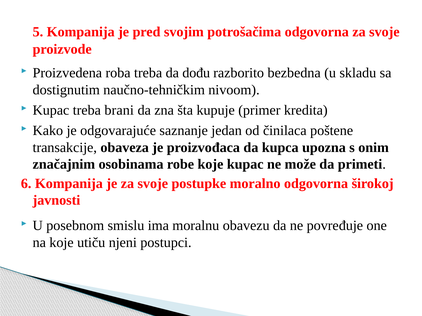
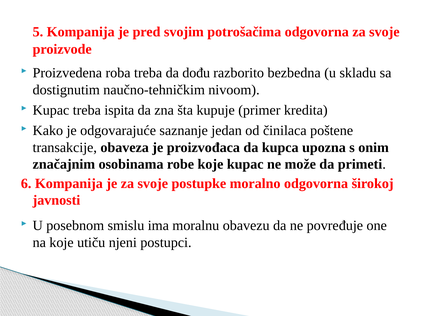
brani: brani -> ispita
